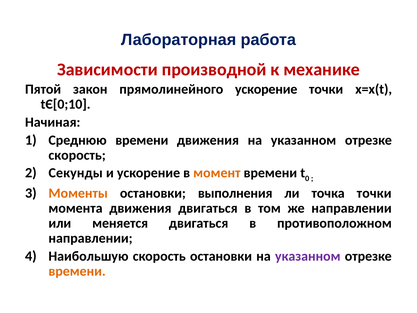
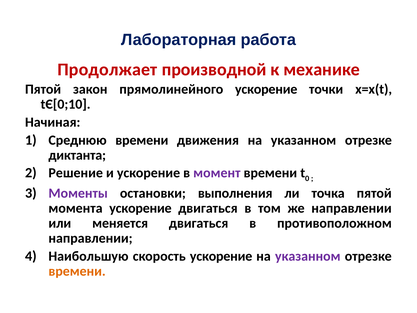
Зависимости: Зависимости -> Продолжает
скорость at (77, 155): скорость -> диктанта
Секунды: Секунды -> Решение
момент colour: orange -> purple
Моменты colour: orange -> purple
точка точки: точки -> пятой
момента движения: движения -> ускорение
скорость остановки: остановки -> ускорение
